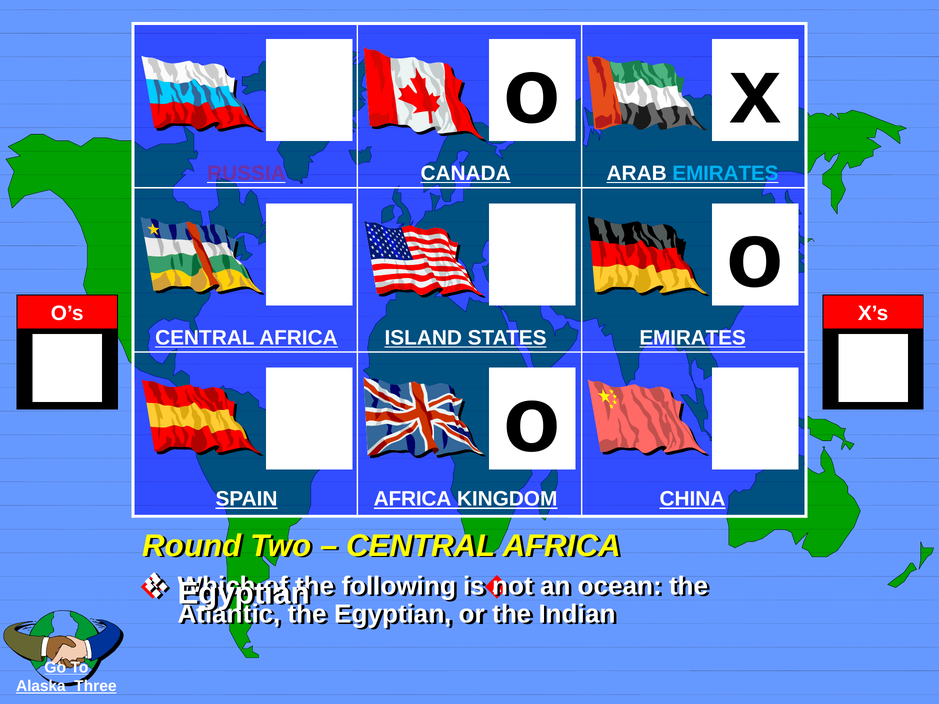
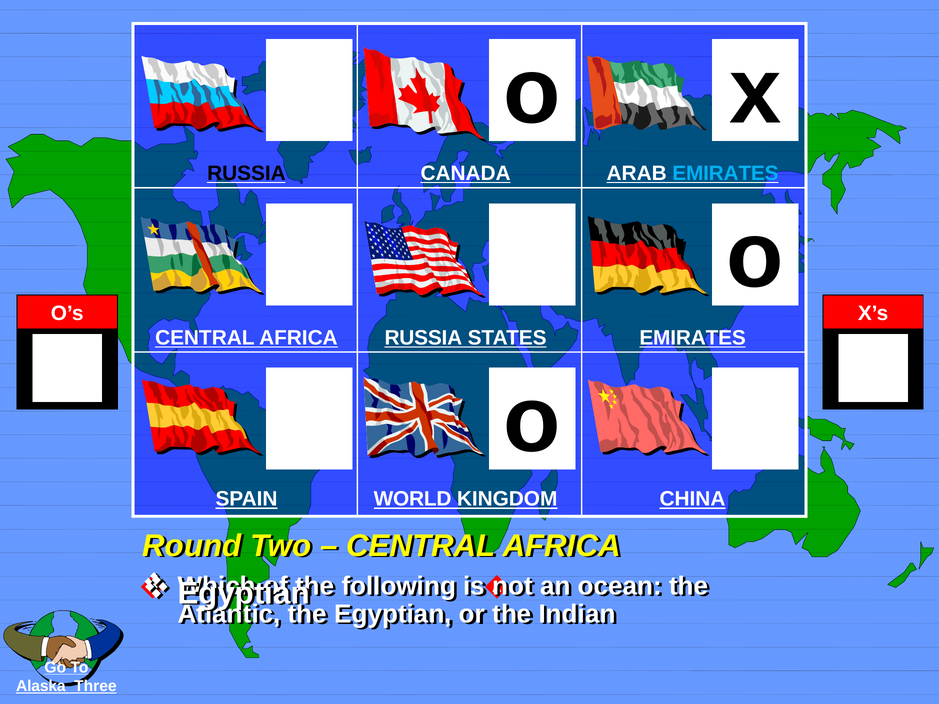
RUSSIA at (246, 173) colour: purple -> black
AFRICA ISLAND: ISLAND -> RUSSIA
SPAIN AFRICA: AFRICA -> WORLD
